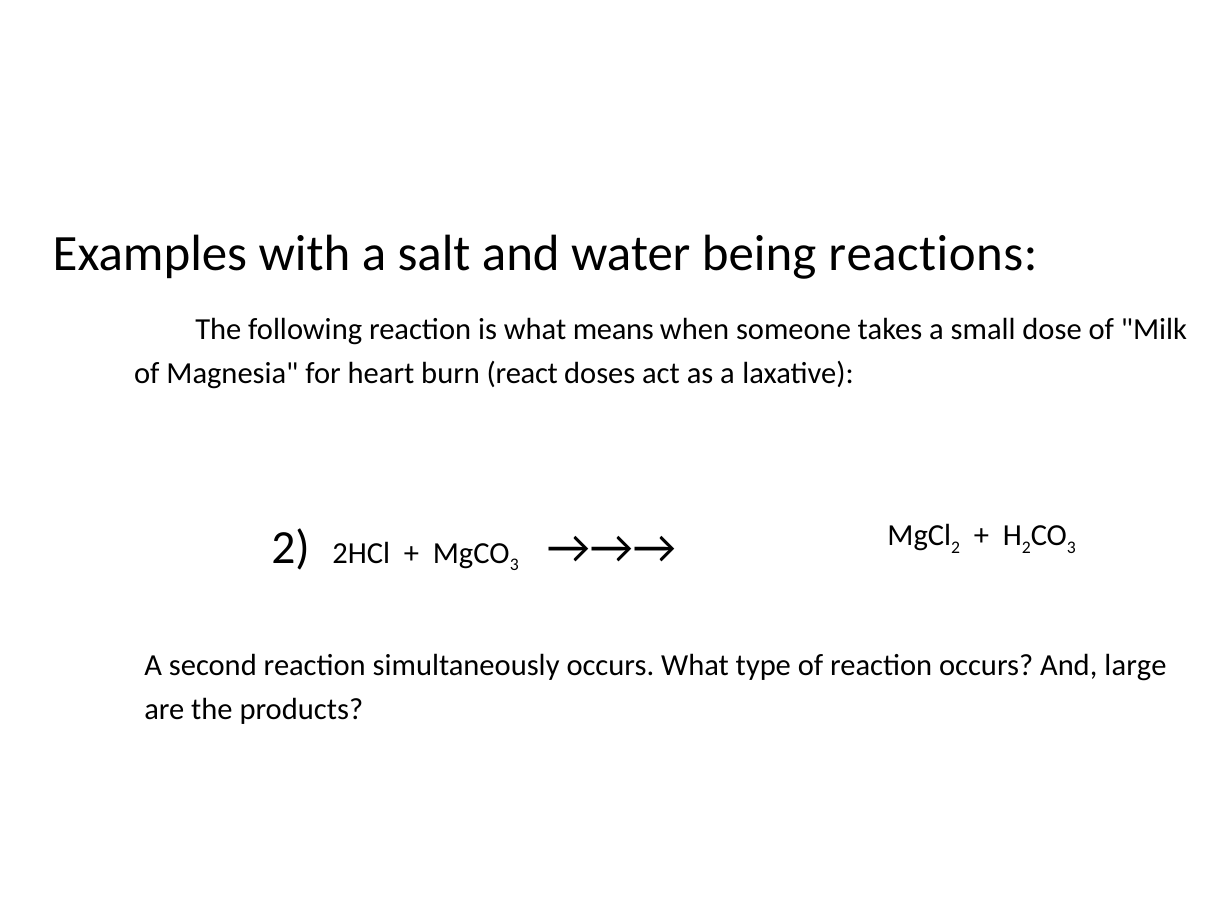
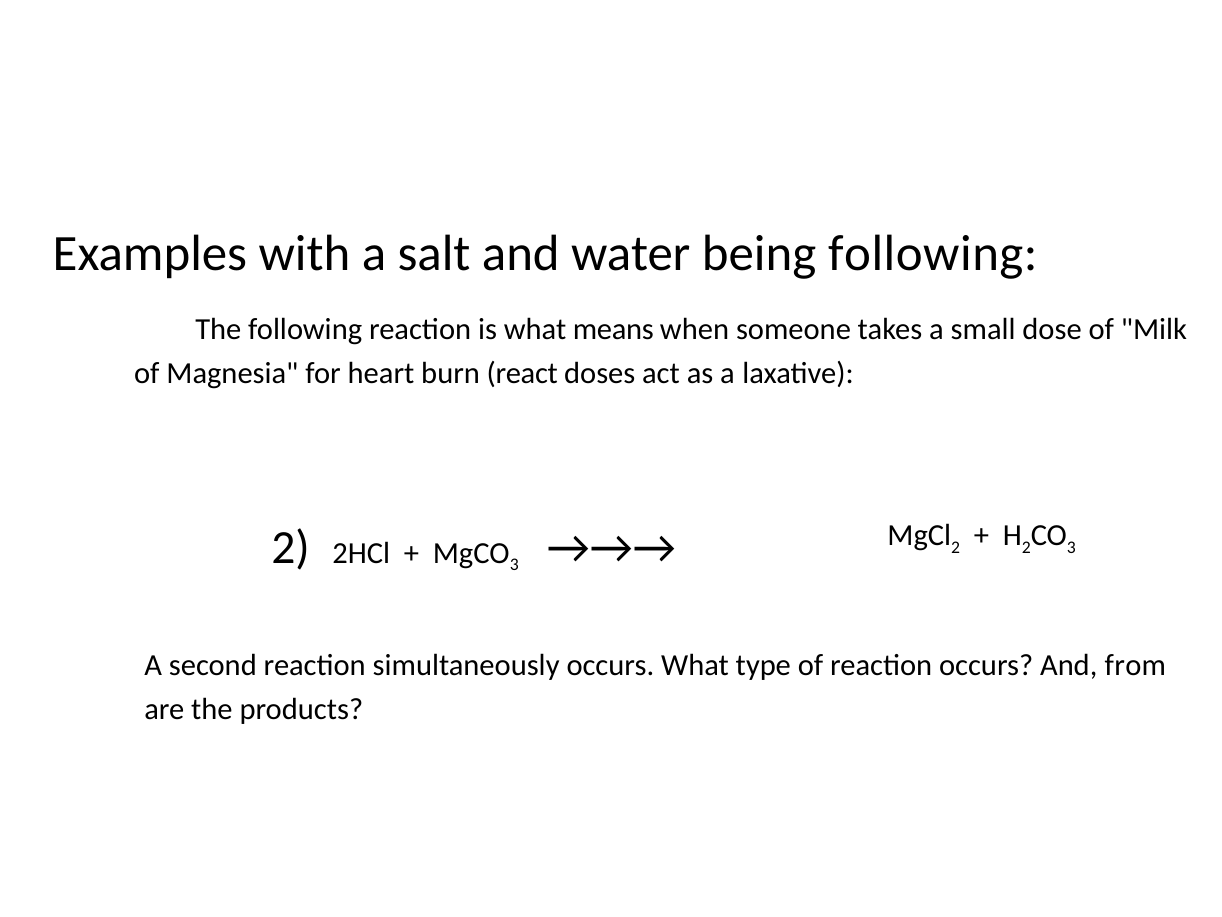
being reactions: reactions -> following
large: large -> from
